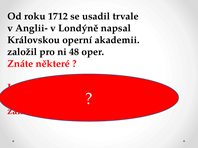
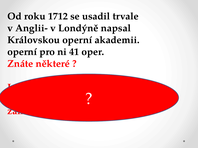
založil at (22, 52): založil -> operní
48: 48 -> 41
